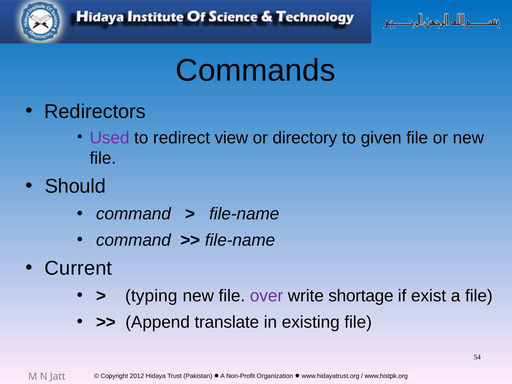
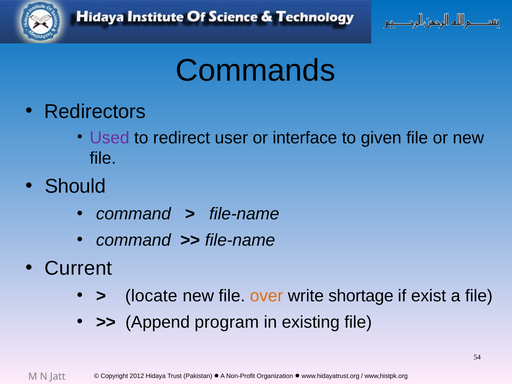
view: view -> user
directory: directory -> interface
typing: typing -> locate
over colour: purple -> orange
translate: translate -> program
